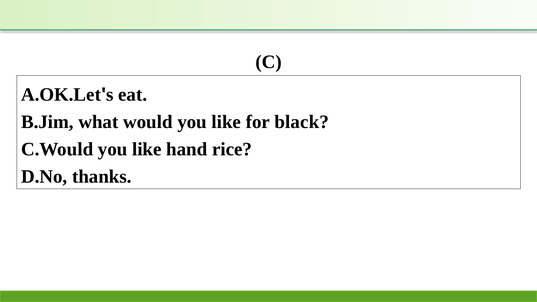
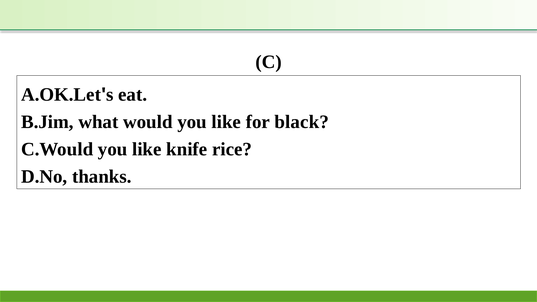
hand: hand -> knife
